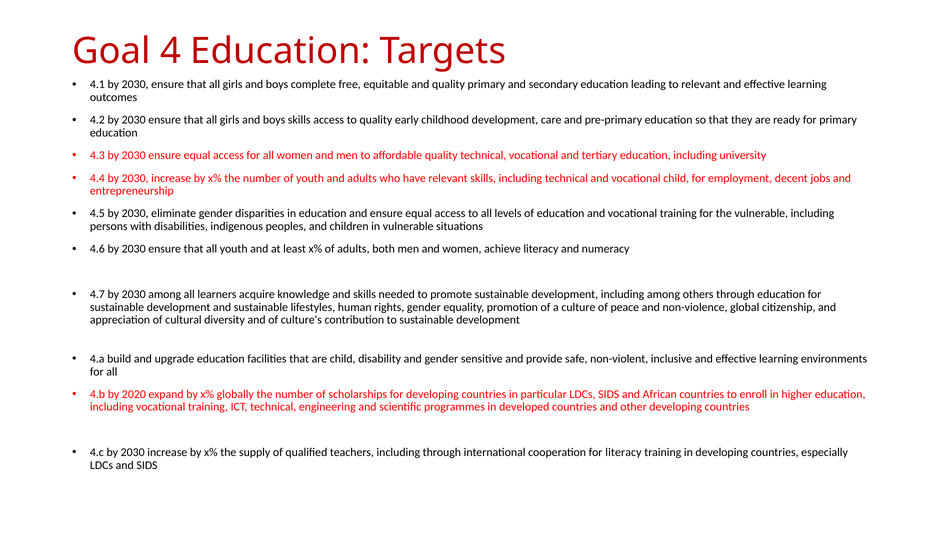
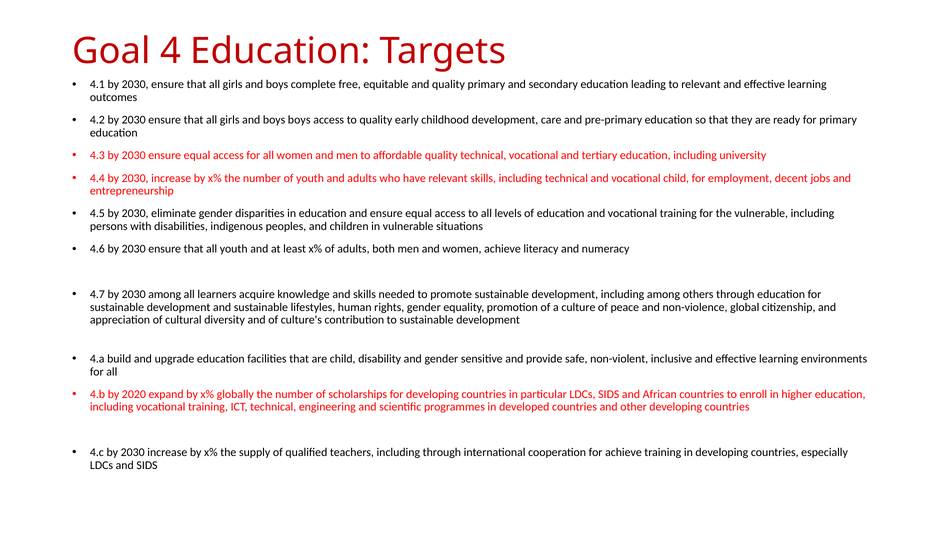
boys skills: skills -> boys
for literacy: literacy -> achieve
